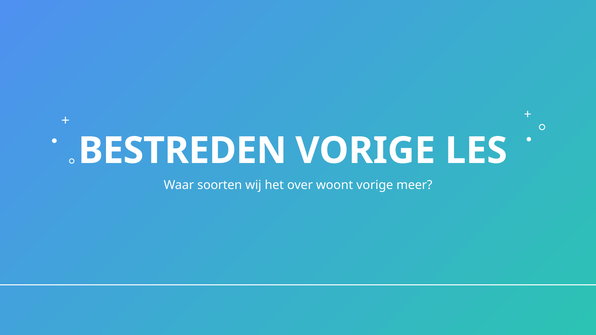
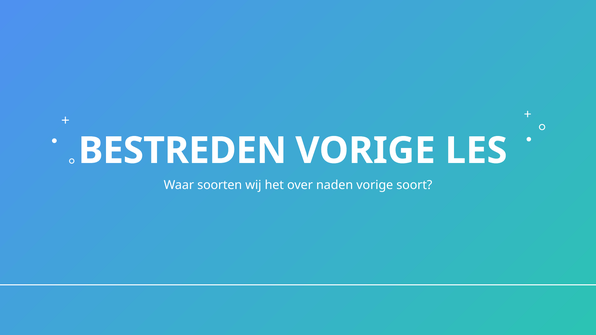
woont: woont -> naden
meer: meer -> soort
